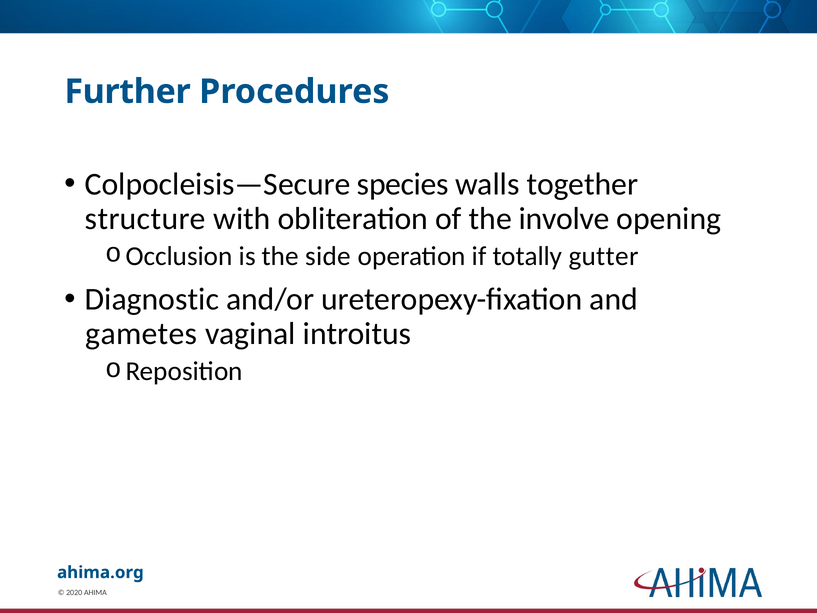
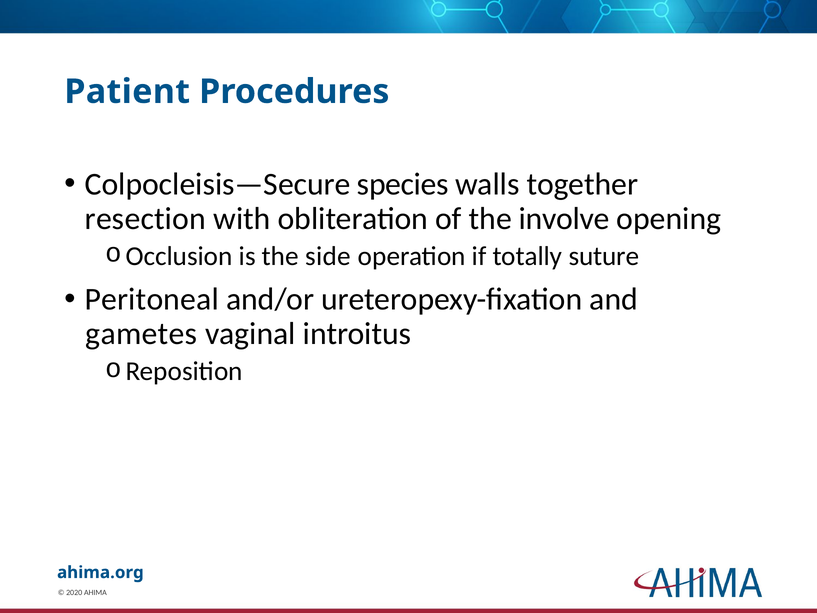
Further: Further -> Patient
structure: structure -> resection
gutter: gutter -> suture
Diagnostic: Diagnostic -> Peritoneal
